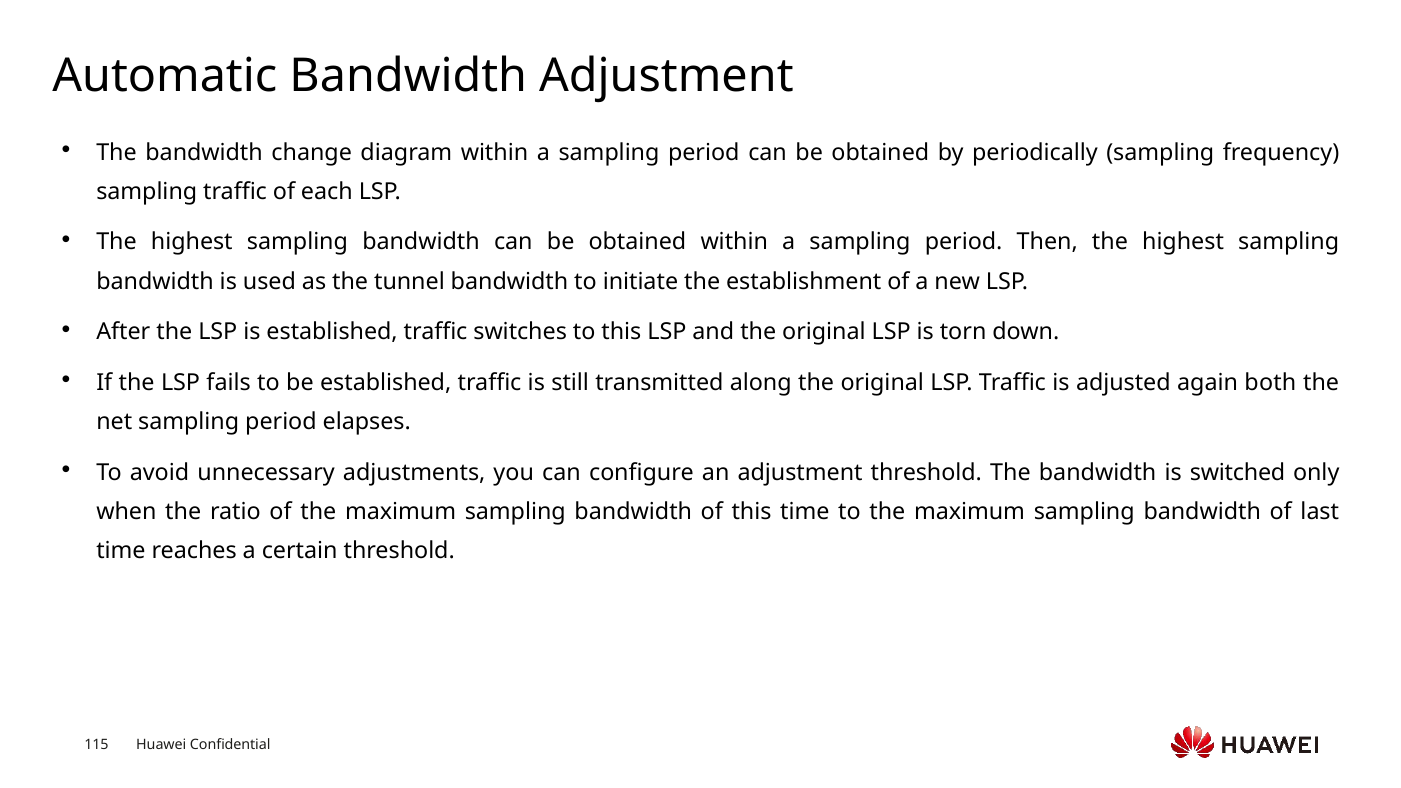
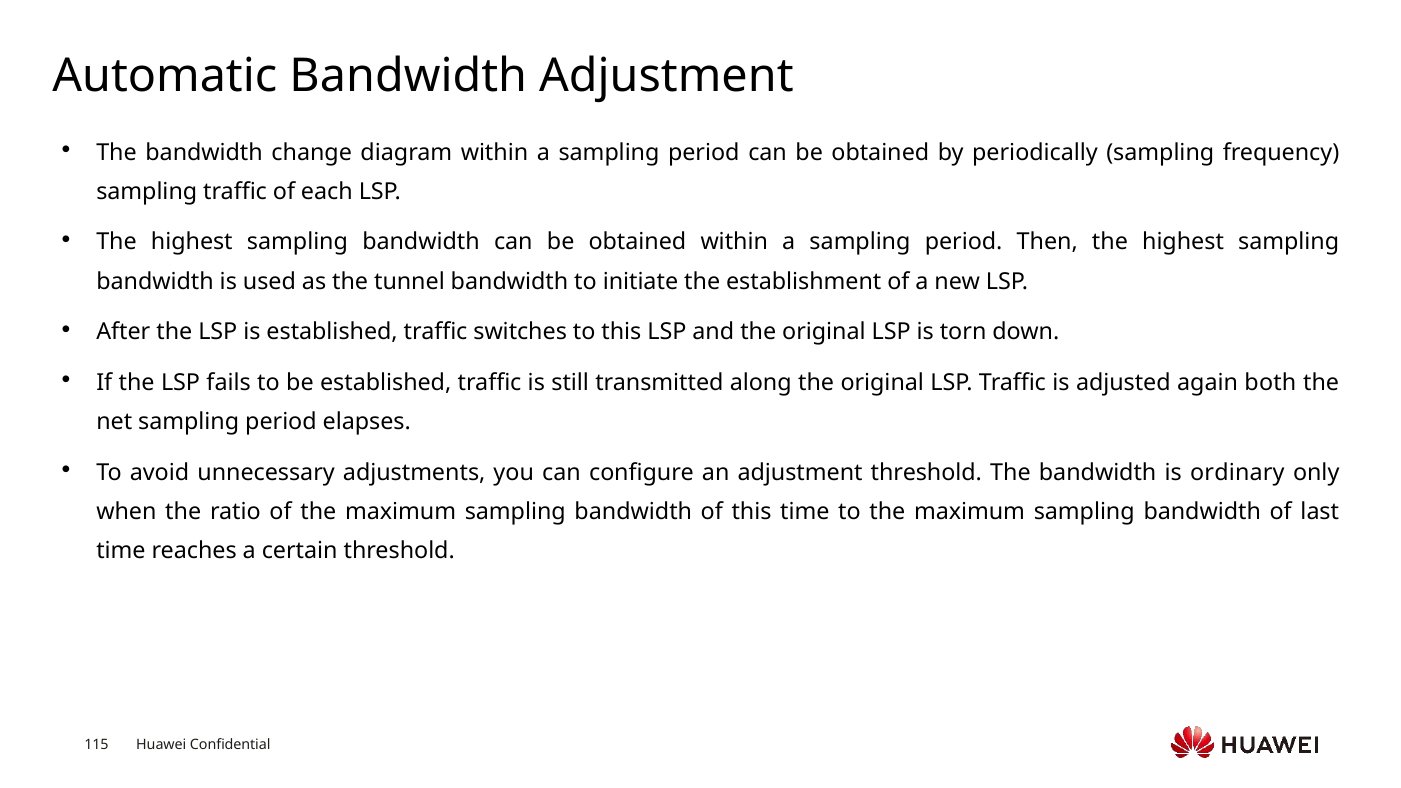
switched: switched -> ordinary
